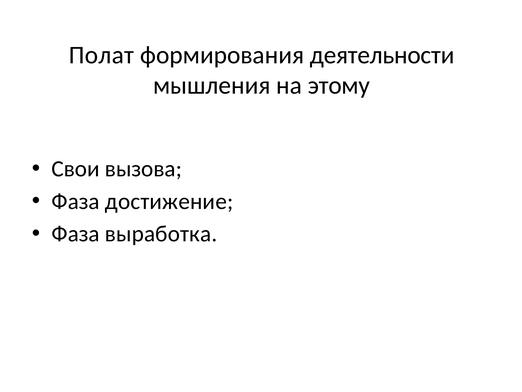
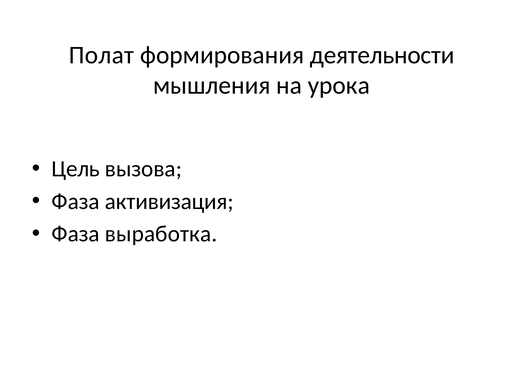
этому: этому -> урока
Свои: Свои -> Цель
достижение: достижение -> активизация
